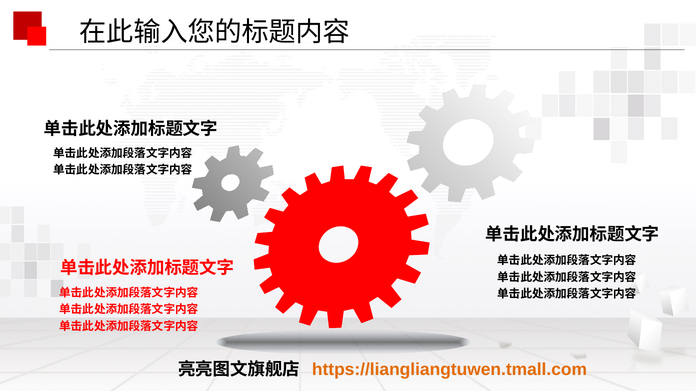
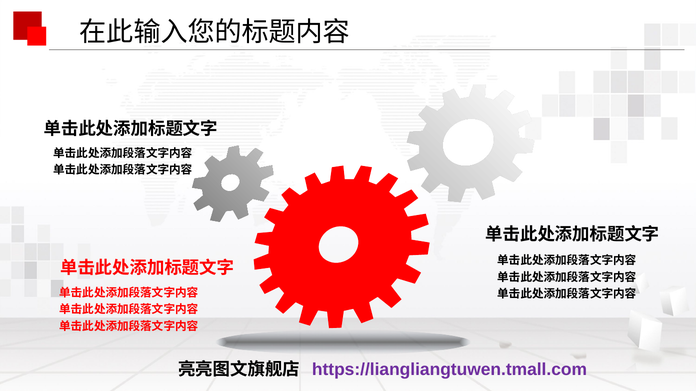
https://liangliangtuwen.tmall.com colour: orange -> purple
